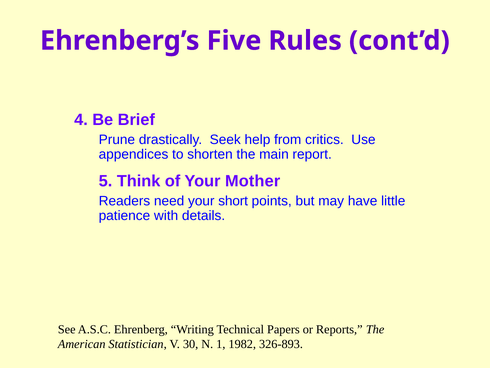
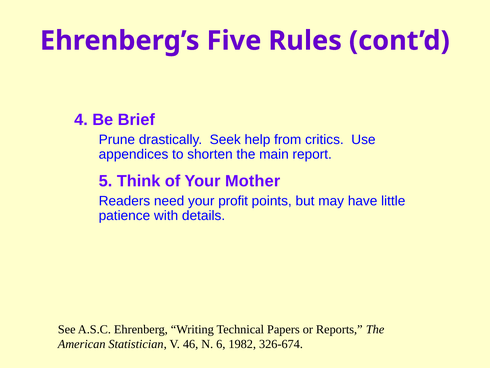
short: short -> profit
30: 30 -> 46
1: 1 -> 6
326-893: 326-893 -> 326-674
